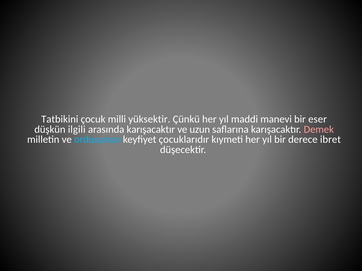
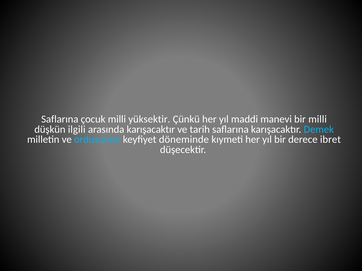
Tatbikini at (60, 119): Tatbikini -> Saflarına
bir eser: eser -> milli
uzun: uzun -> tarih
Demek colour: pink -> light blue
çocuklarıdır: çocuklarıdır -> döneminde
